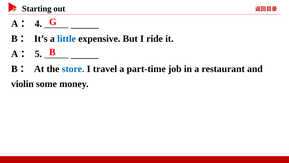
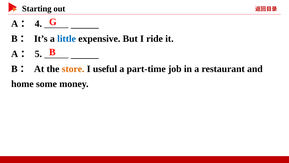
store colour: blue -> orange
travel: travel -> useful
violin: violin -> home
